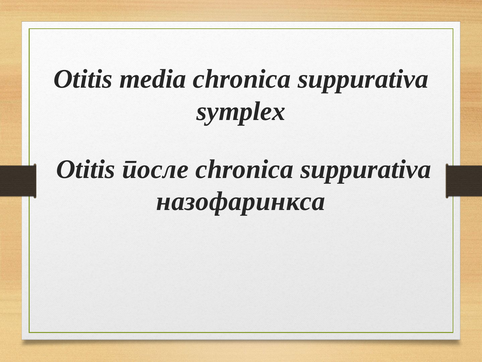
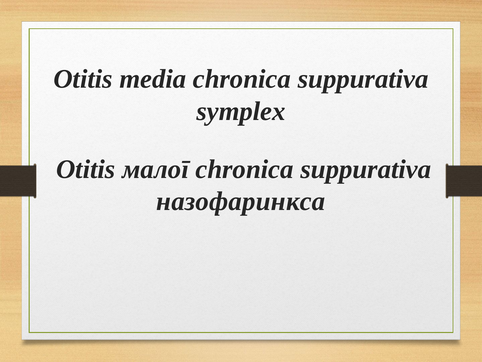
после: после -> малог
